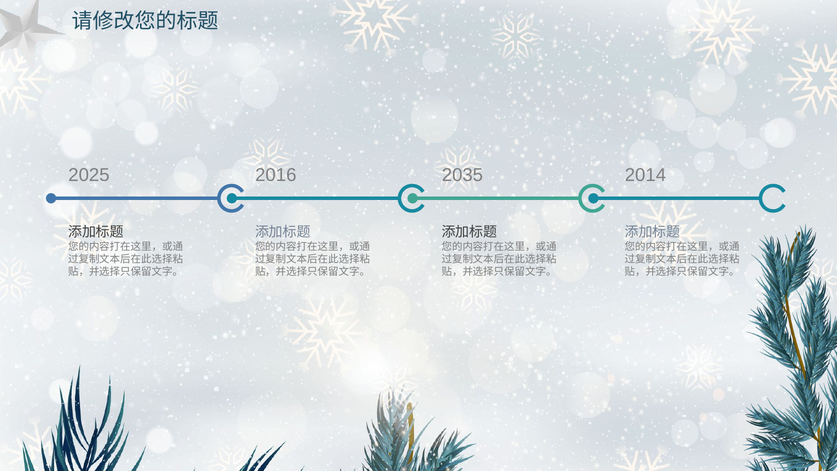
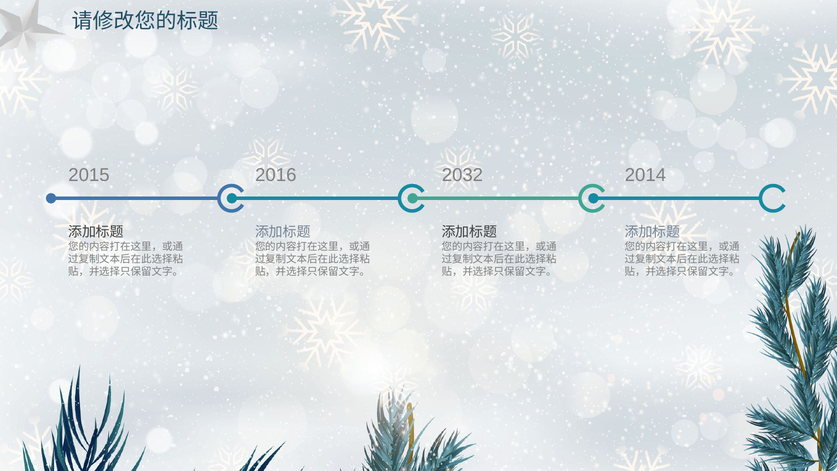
2025: 2025 -> 2015
2035: 2035 -> 2032
